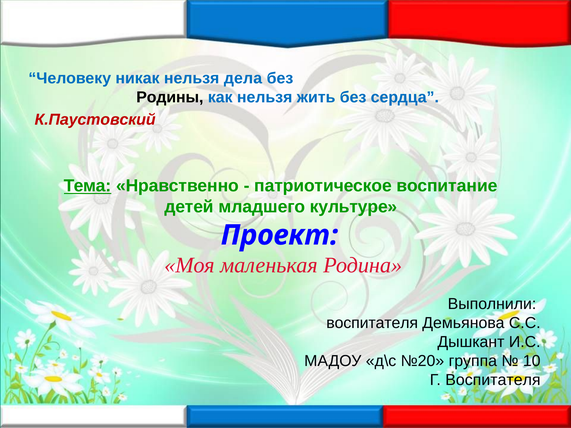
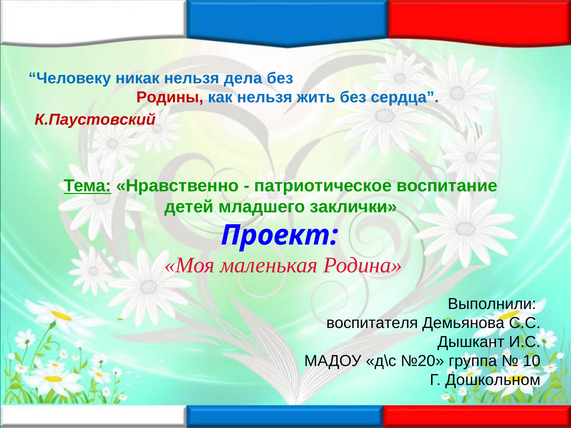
Родины colour: black -> red
культуре: культуре -> заклички
Г Воспитателя: Воспитателя -> Дошкольном
